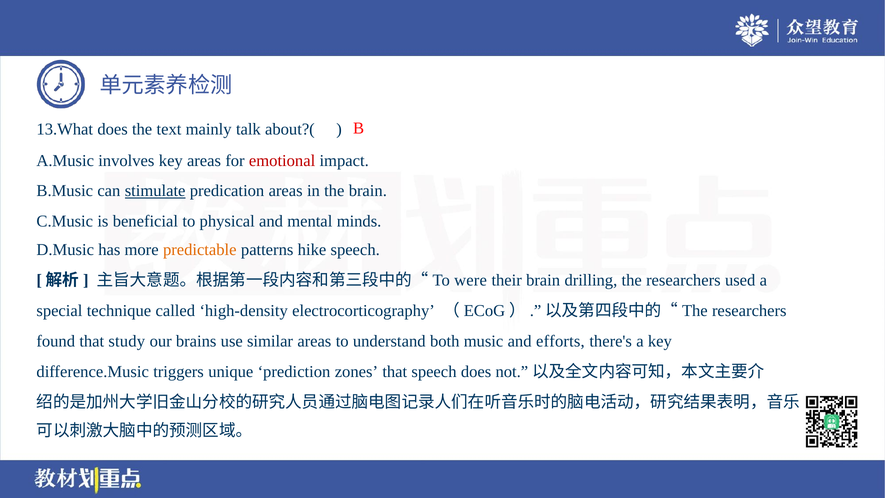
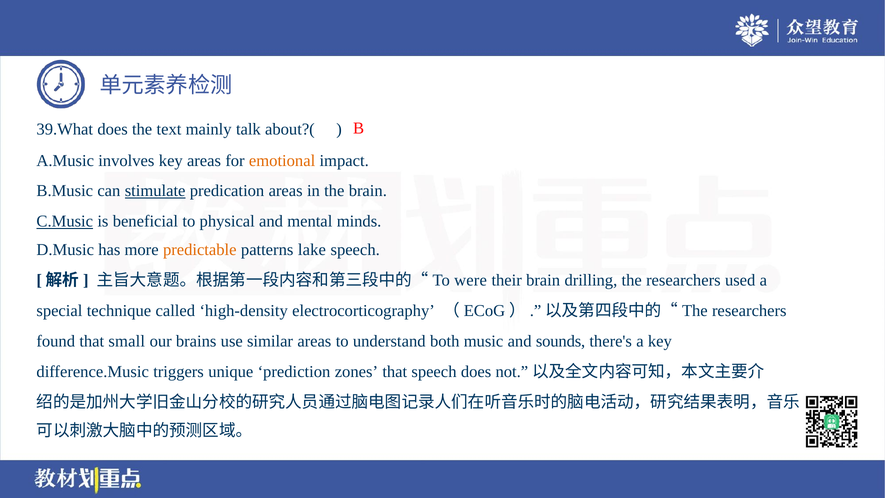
13.What: 13.What -> 39.What
emotional colour: red -> orange
C.Music underline: none -> present
hike: hike -> lake
study: study -> small
efforts: efforts -> sounds
